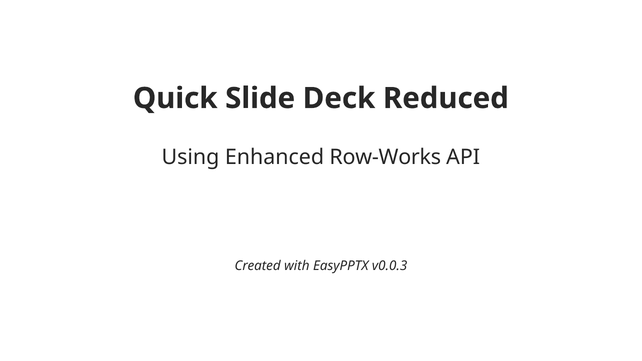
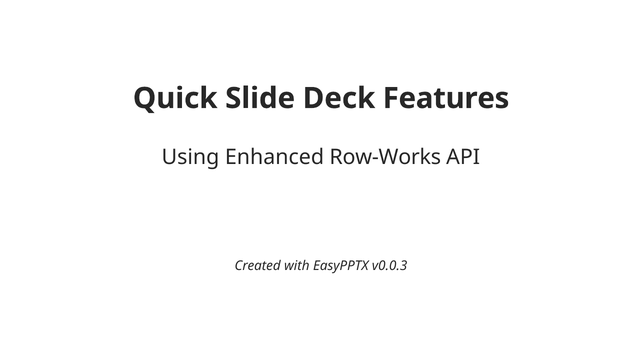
Reduced: Reduced -> Features
